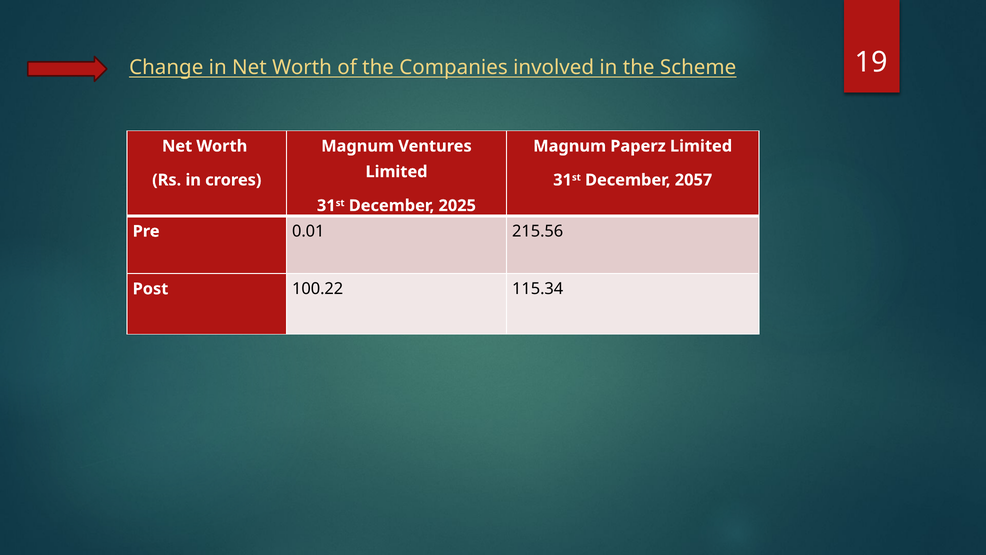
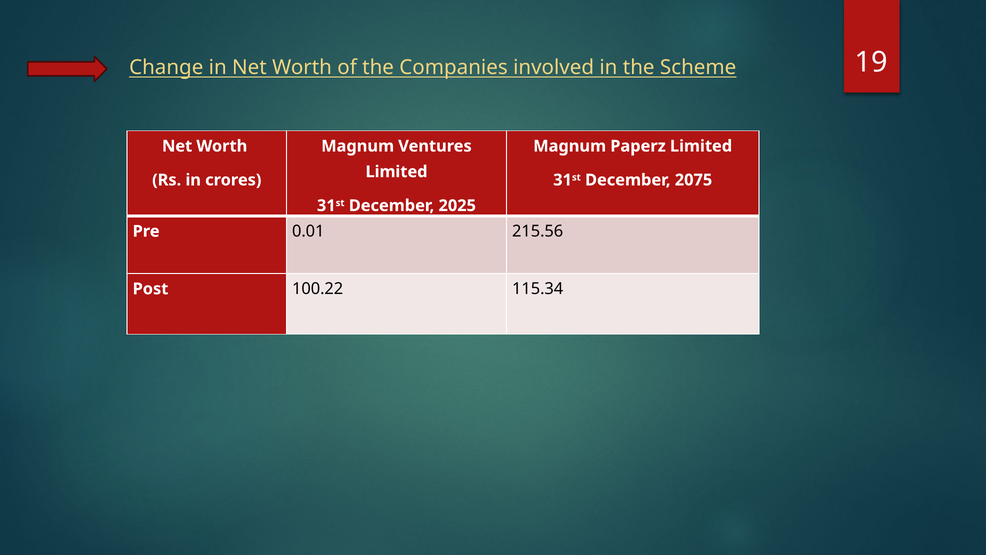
2057: 2057 -> 2075
